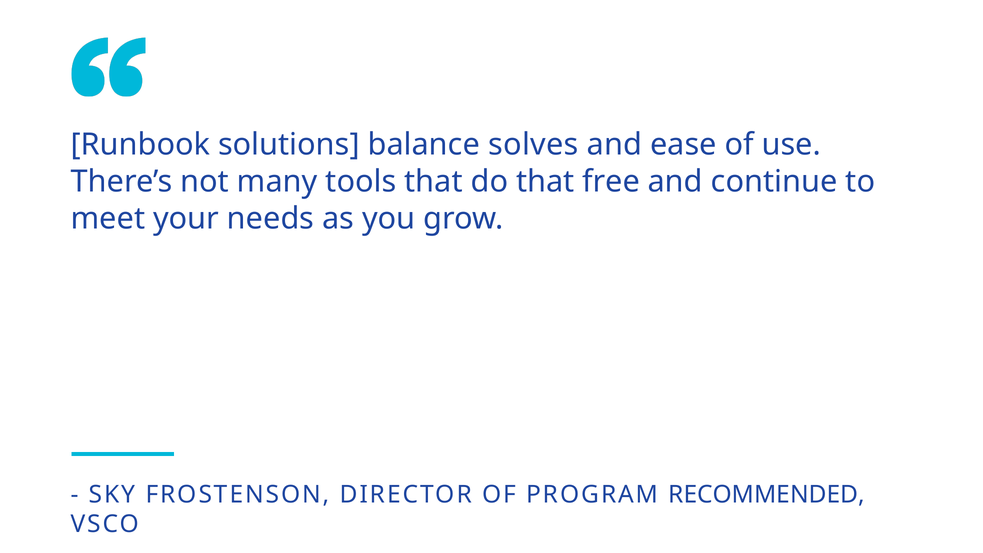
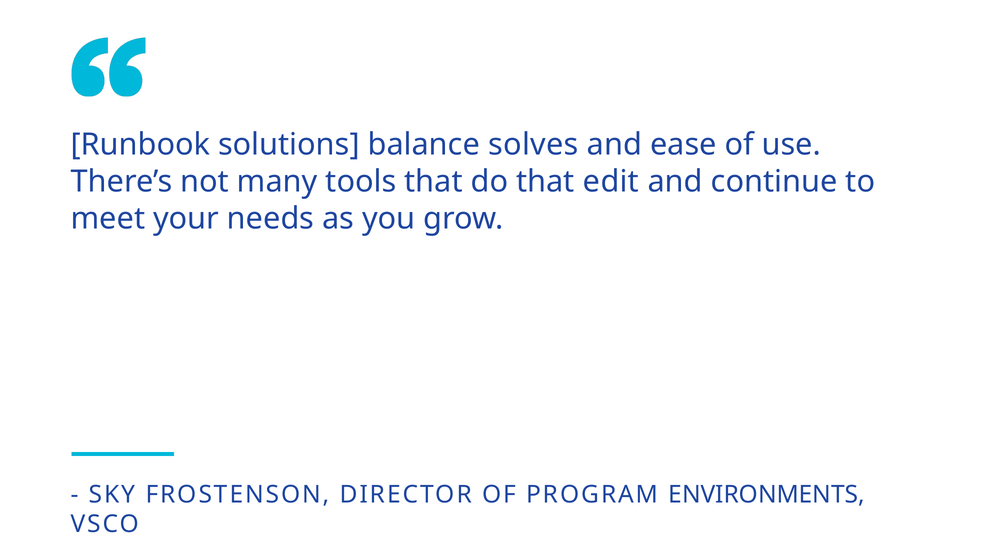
free: free -> edit
RECOMMENDED: RECOMMENDED -> ENVIRONMENTS
